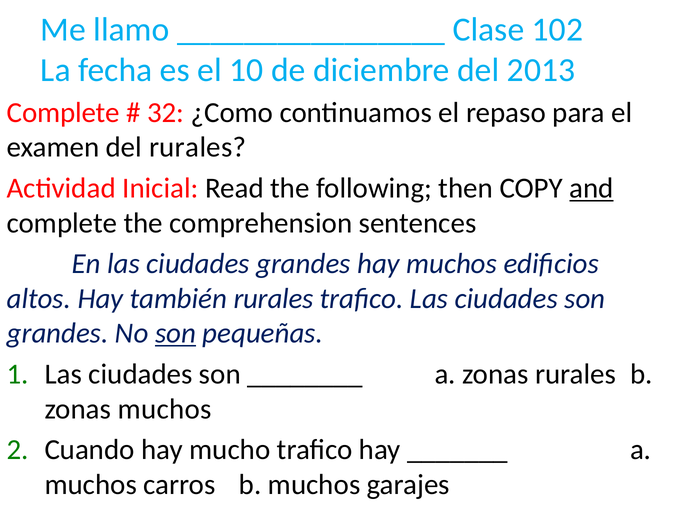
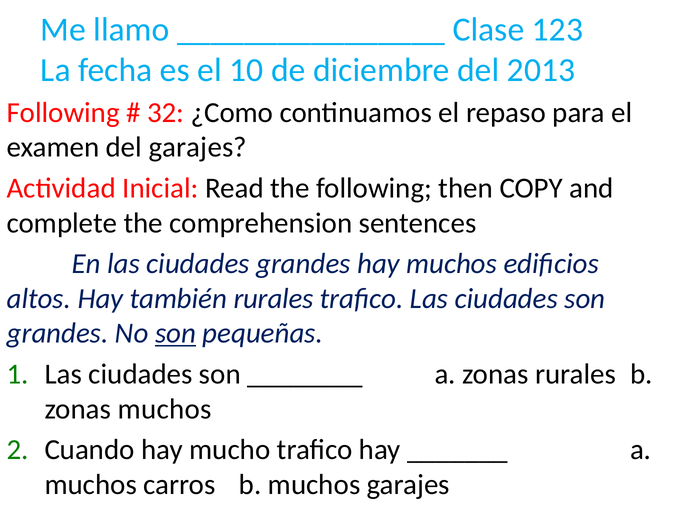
102: 102 -> 123
Complete at (63, 113): Complete -> Following
del rurales: rurales -> garajes
and underline: present -> none
